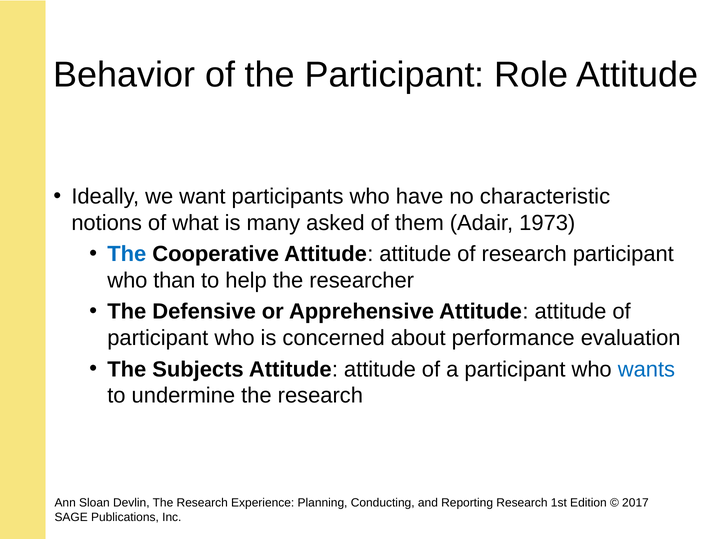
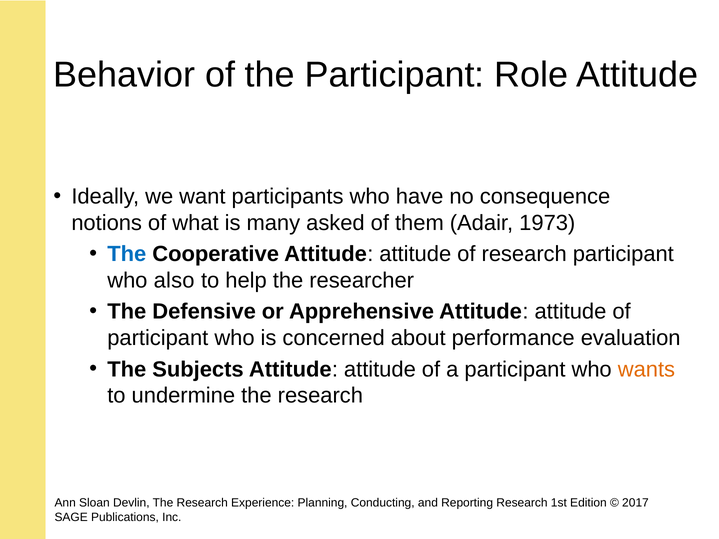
characteristic: characteristic -> consequence
than: than -> also
wants colour: blue -> orange
